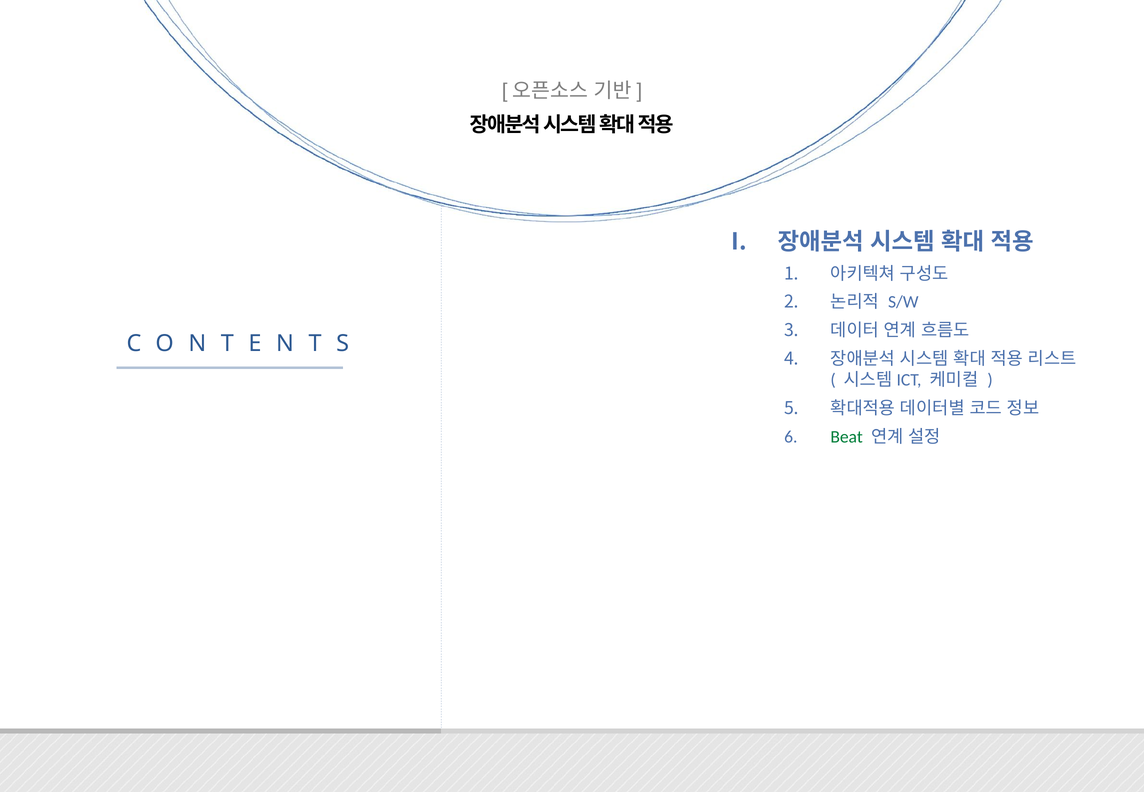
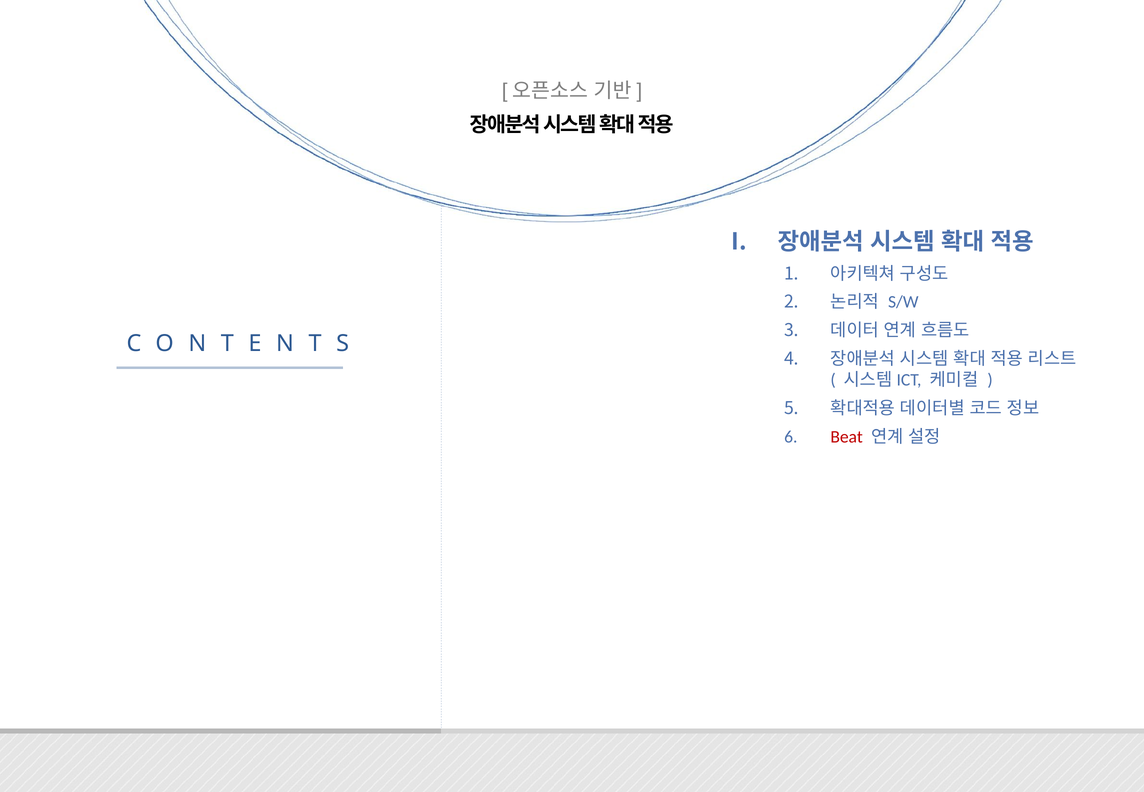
Beat colour: green -> red
